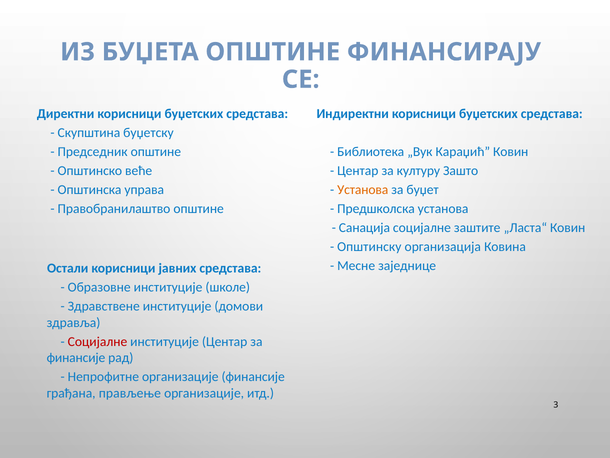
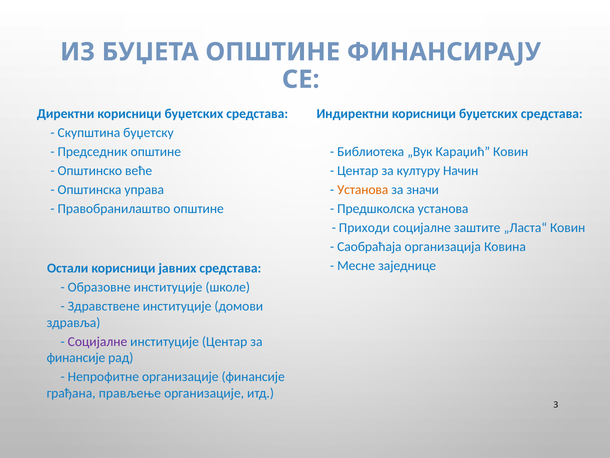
Зашто: Зашто -> Начин
буџет: буџет -> значи
Санација: Санација -> Приходи
Општинску: Општинску -> Саобраћаја
Социјалне at (97, 341) colour: red -> purple
